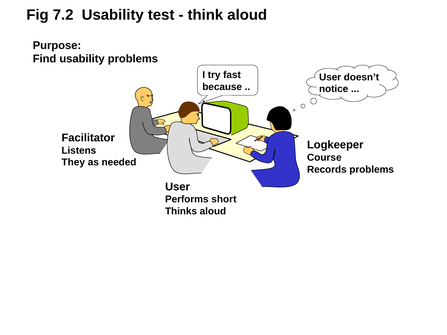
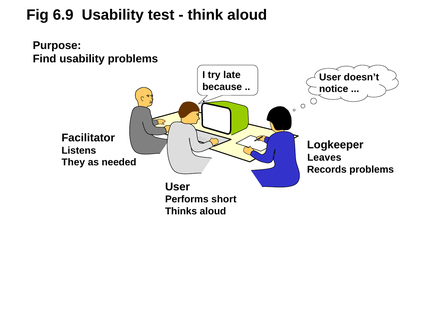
7.2: 7.2 -> 6.9
fast: fast -> late
Course: Course -> Leaves
